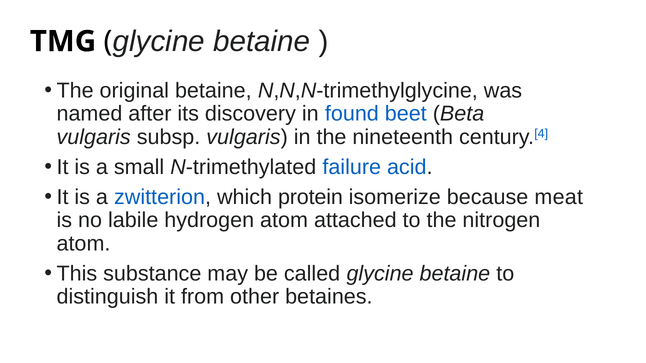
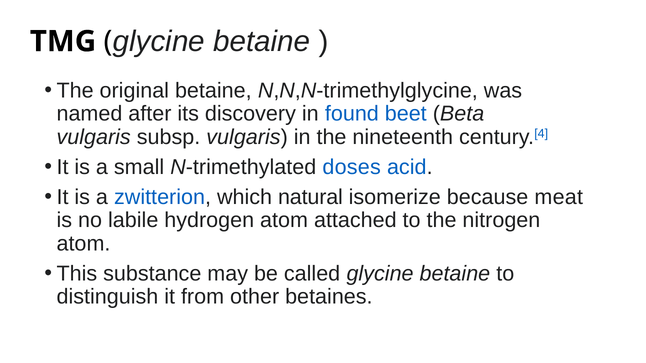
failure: failure -> doses
protein: protein -> natural
